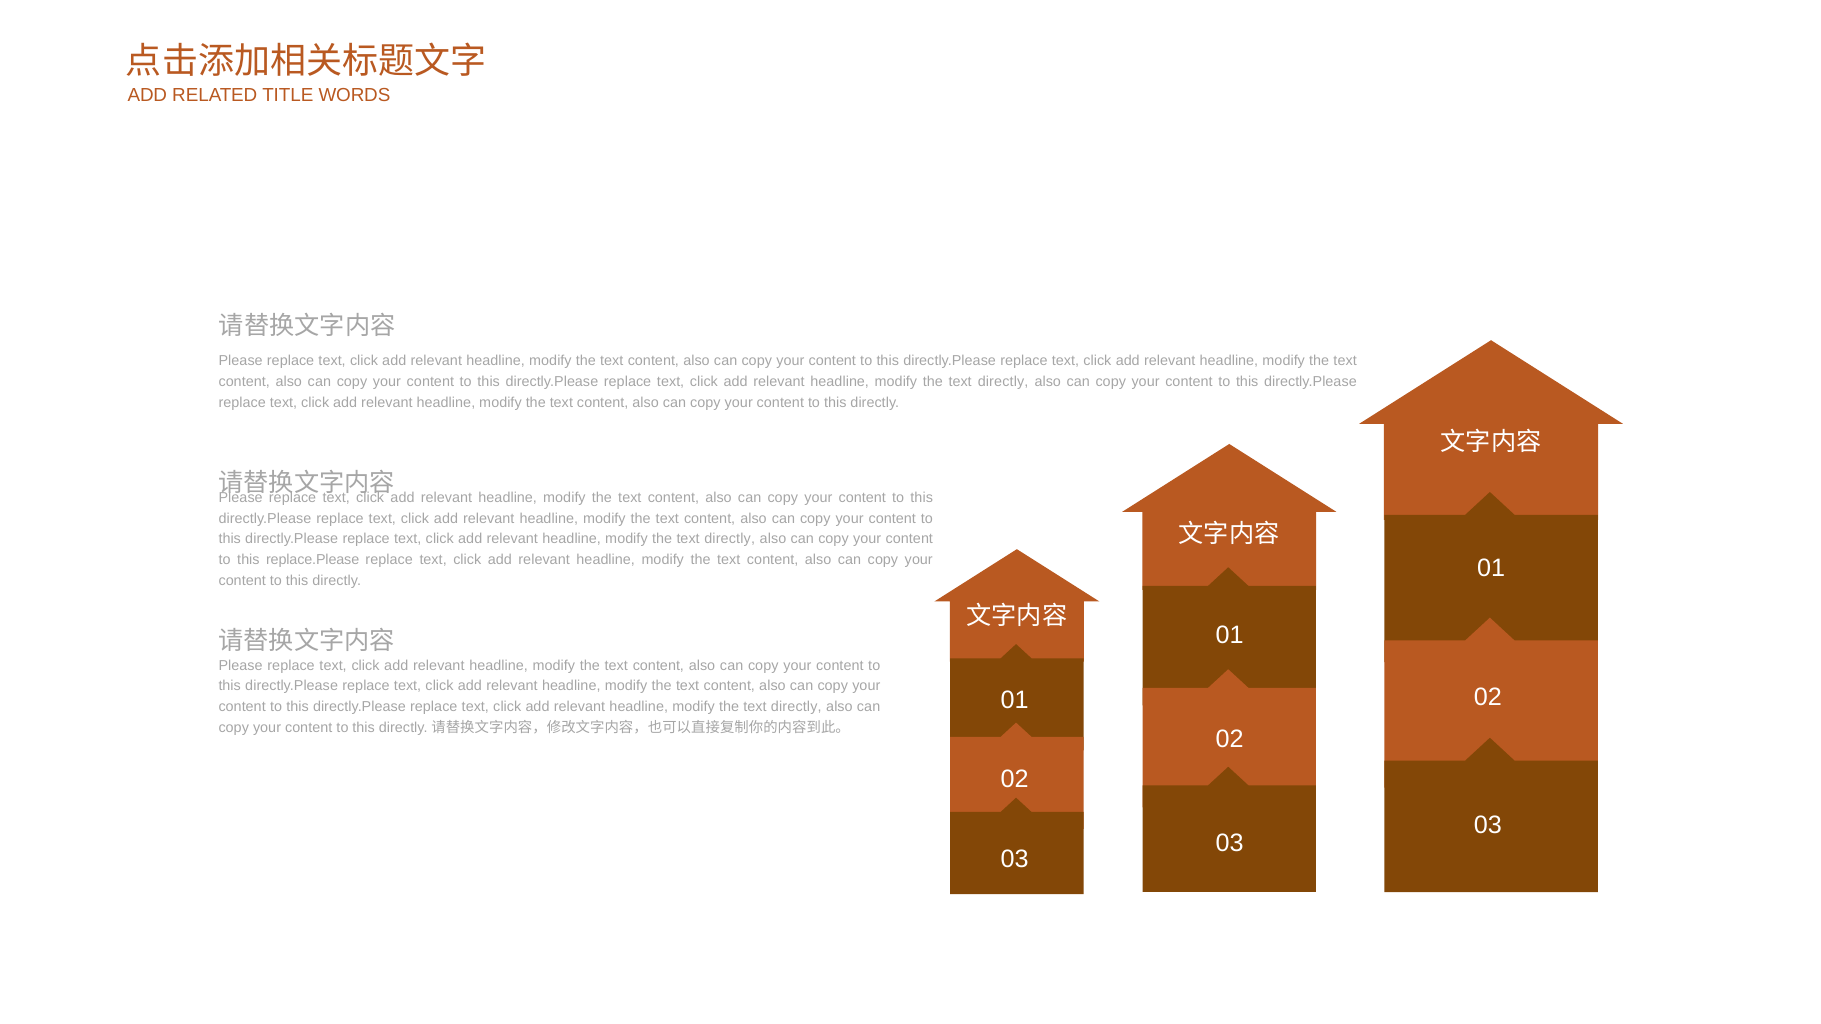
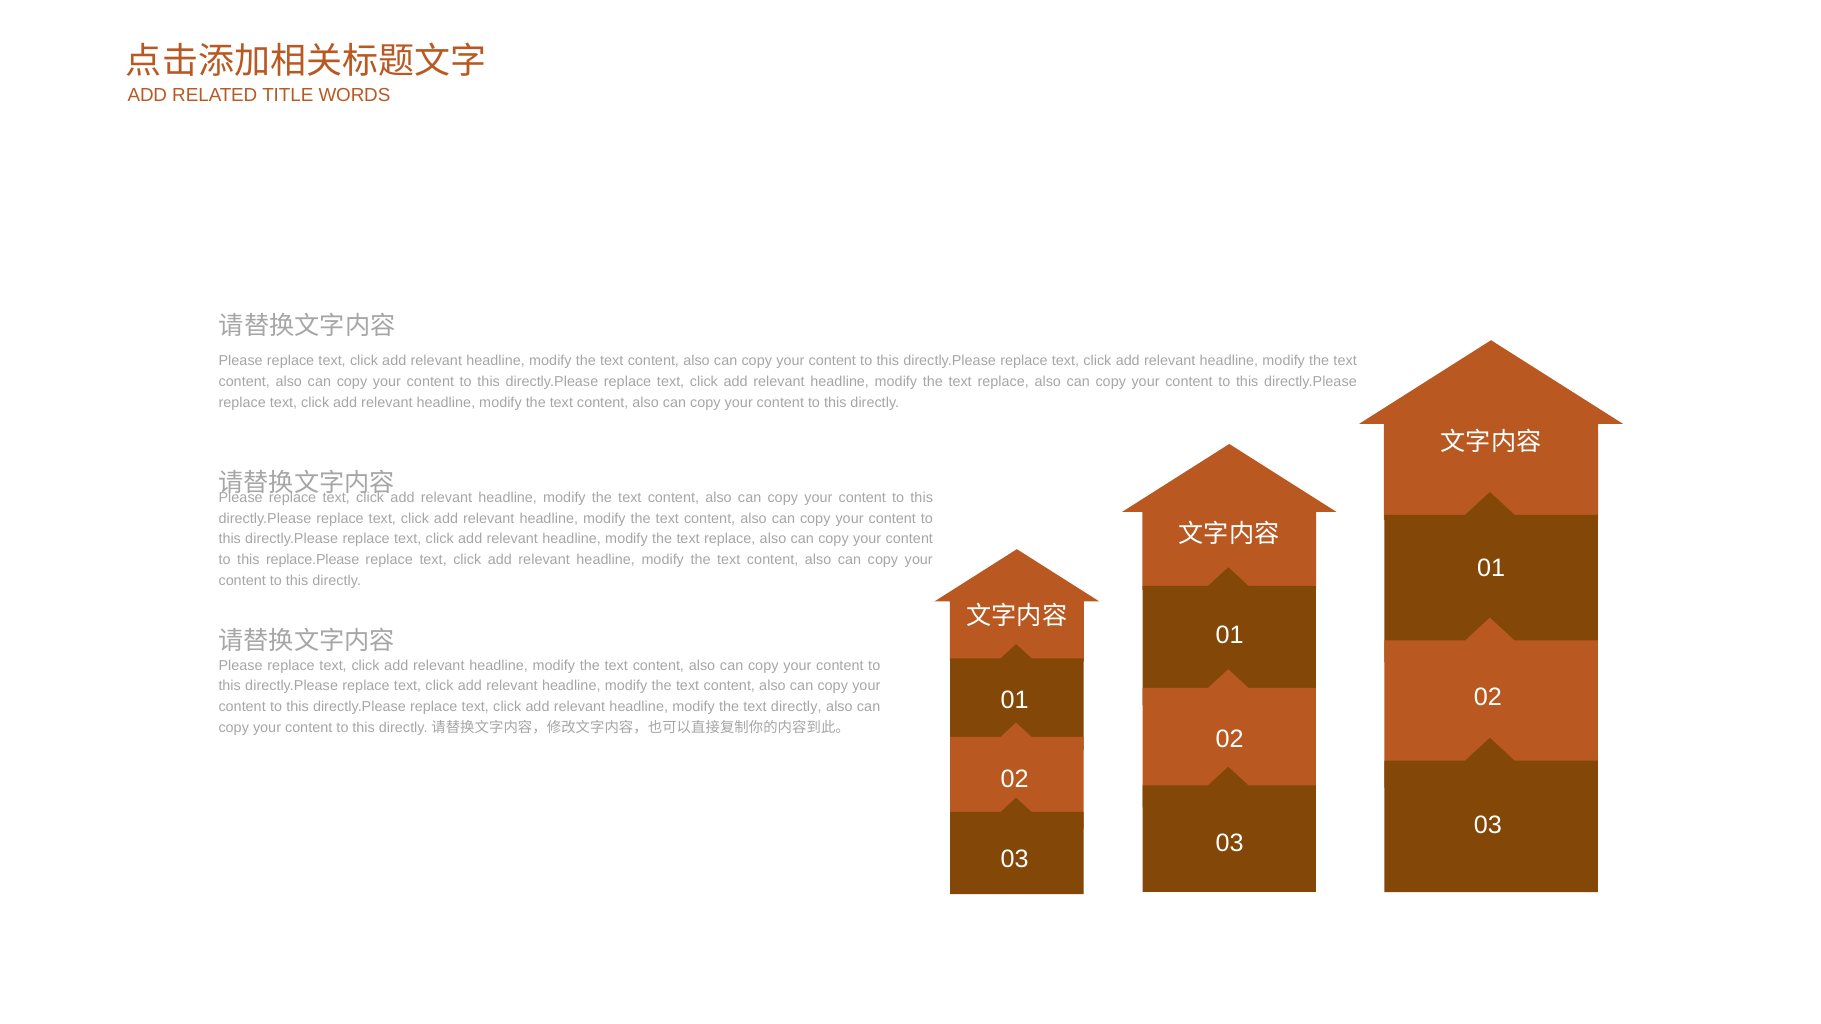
directly at (1003, 382): directly -> replace
directly at (730, 539): directly -> replace
